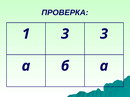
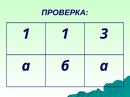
1 3: 3 -> 1
